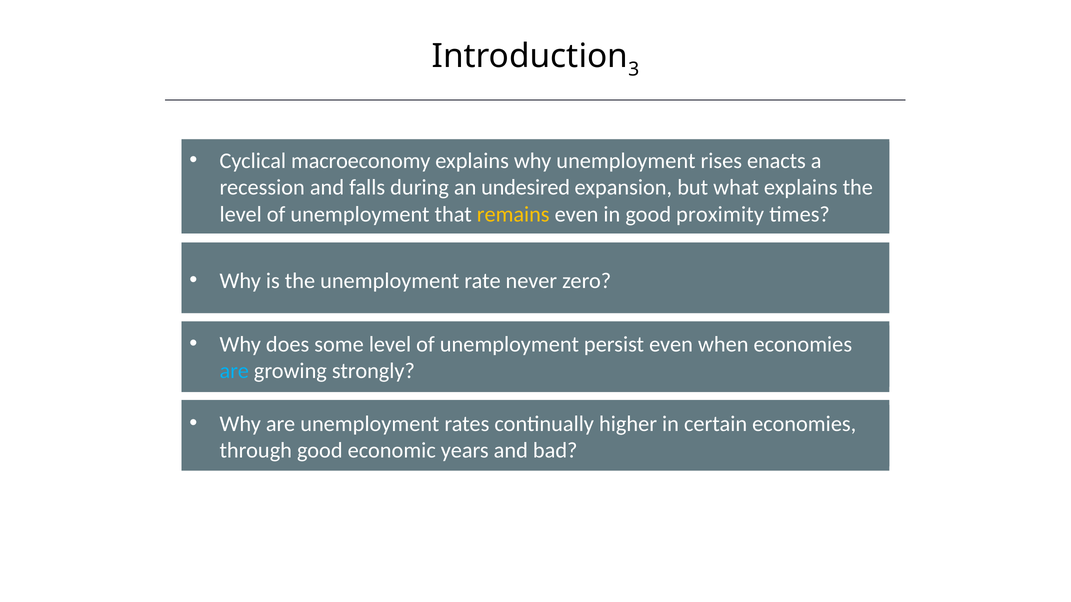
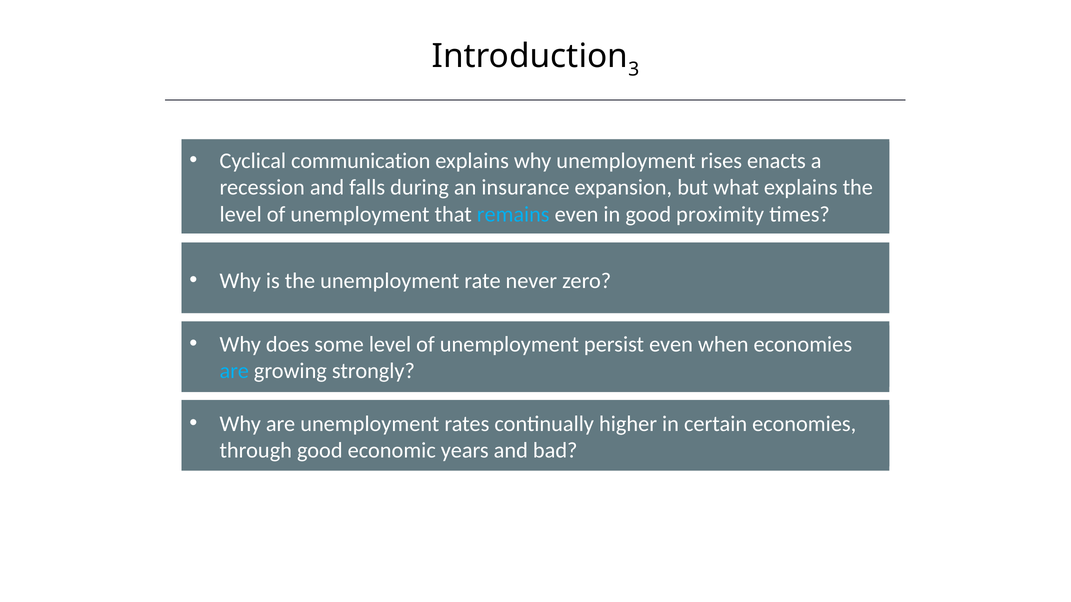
macroeconomy: macroeconomy -> communication
undesired: undesired -> insurance
remains colour: yellow -> light blue
